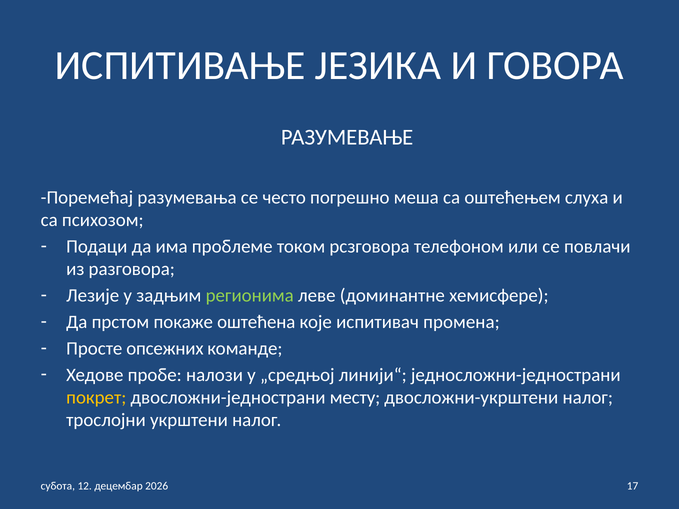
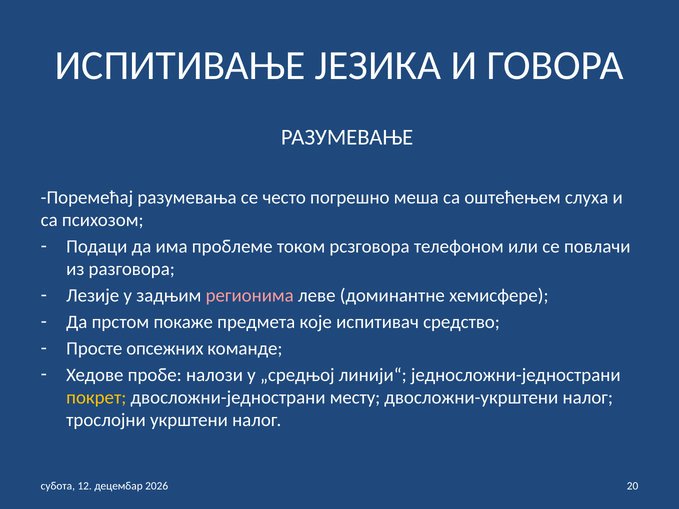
регионима colour: light green -> pink
оштећена: оштећена -> предмета
промена: промена -> средство
17: 17 -> 20
